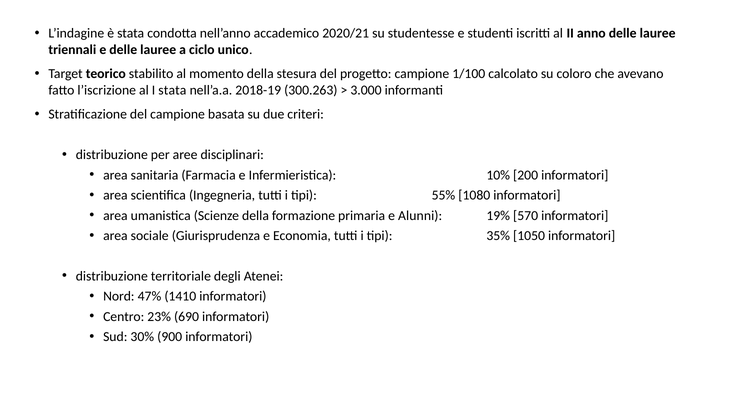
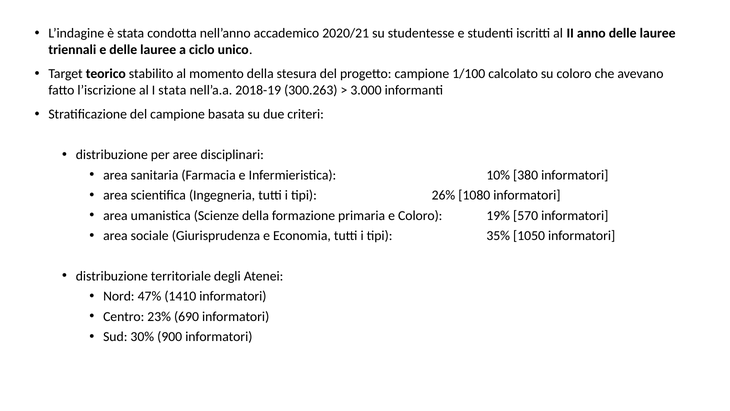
200: 200 -> 380
55%: 55% -> 26%
e Alunni: Alunni -> Coloro
